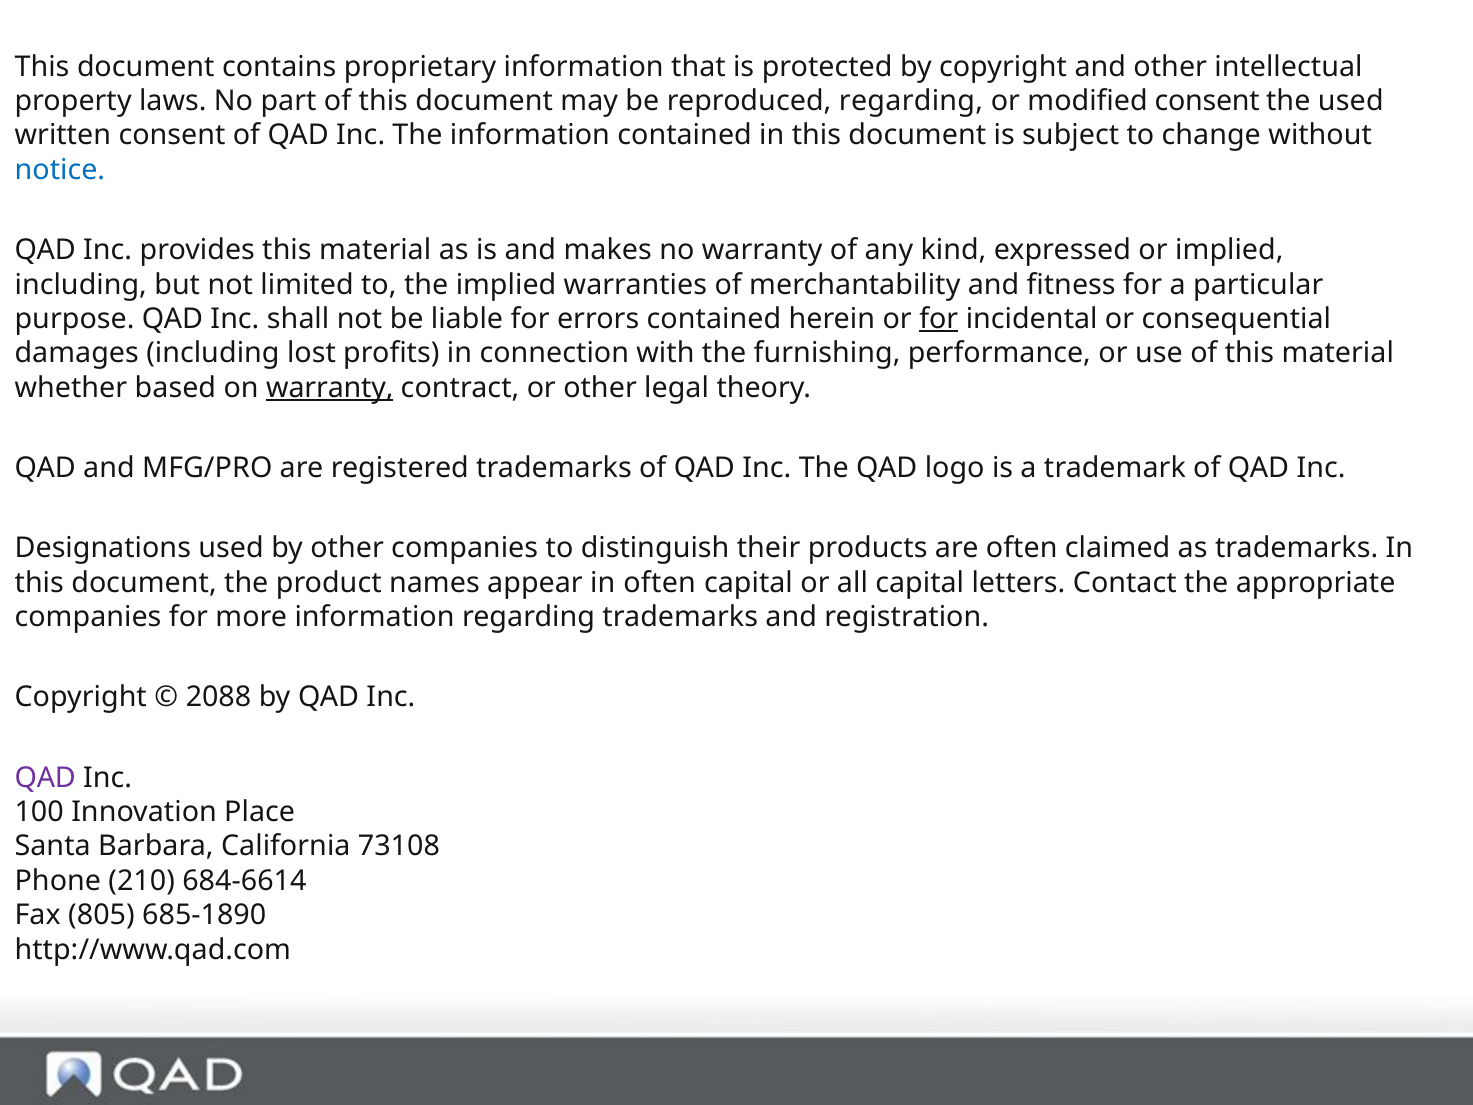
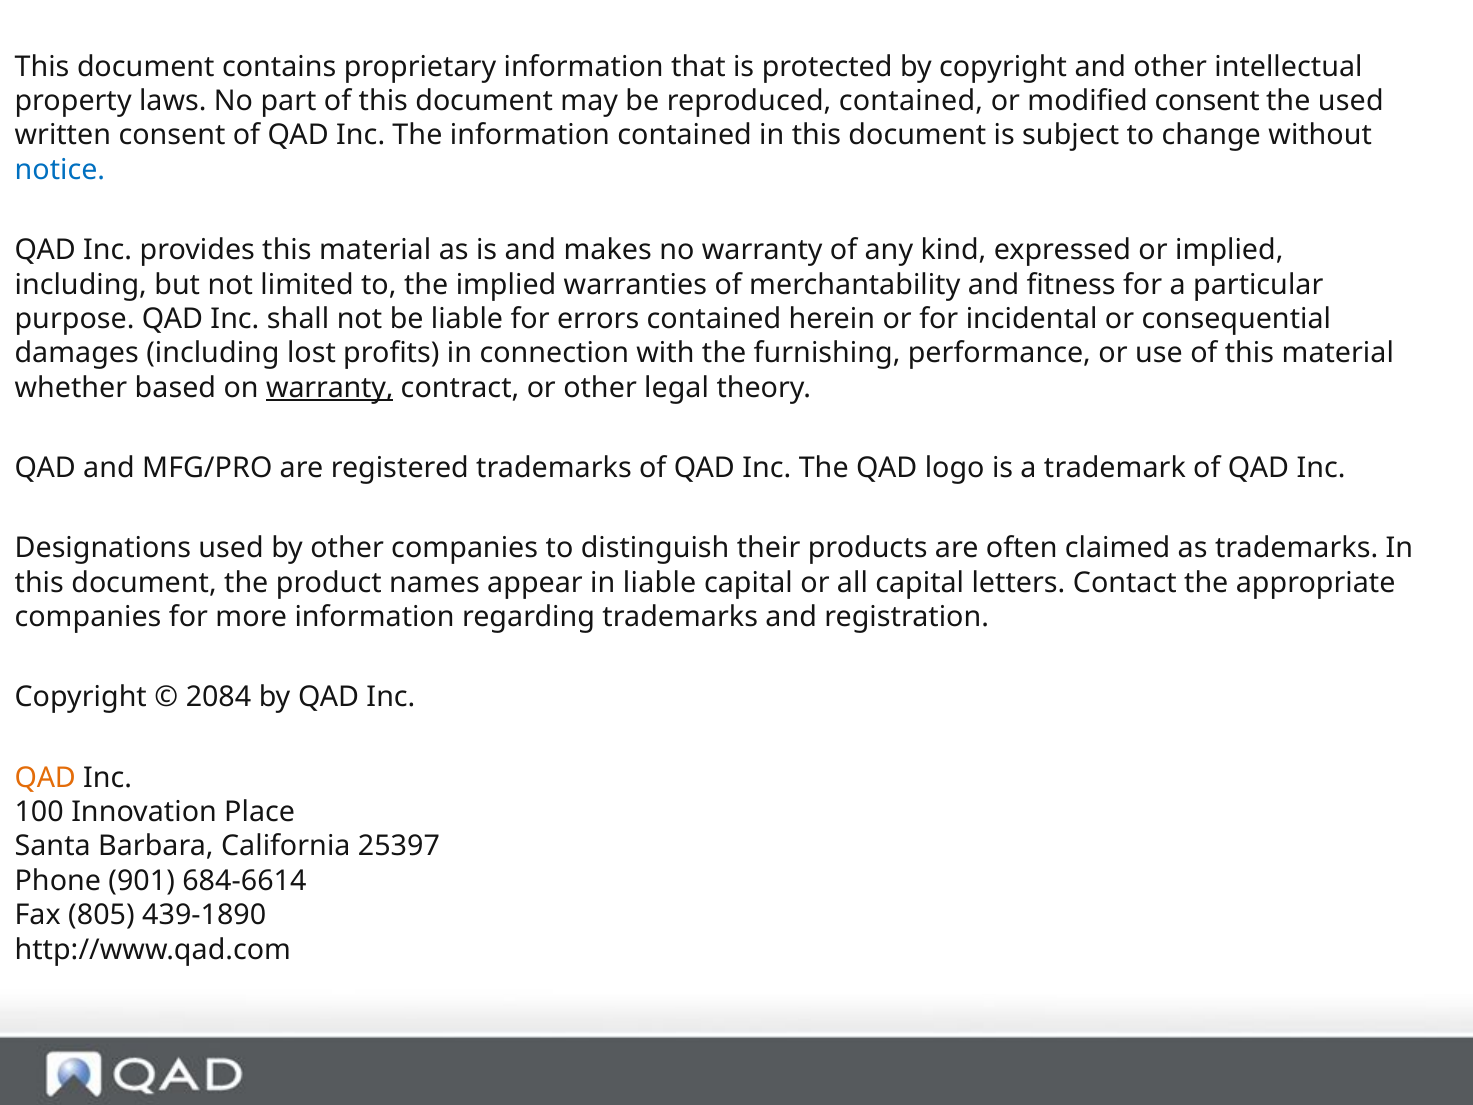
reproduced regarding: regarding -> contained
for at (939, 319) underline: present -> none
in often: often -> liable
2088: 2088 -> 2084
QAD at (45, 777) colour: purple -> orange
73108: 73108 -> 25397
210: 210 -> 901
685-1890: 685-1890 -> 439-1890
